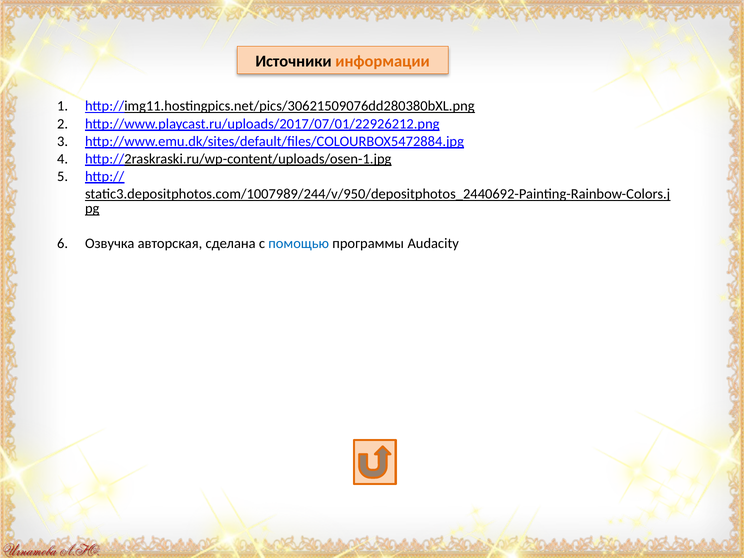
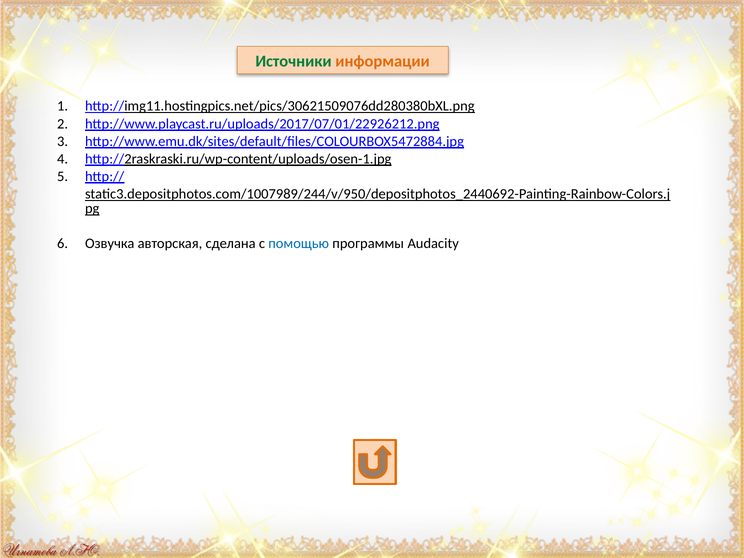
Источники colour: black -> green
